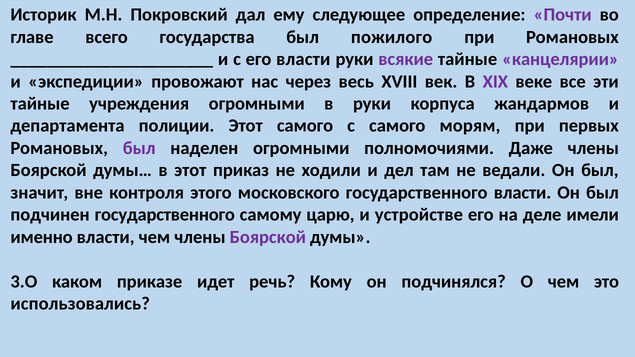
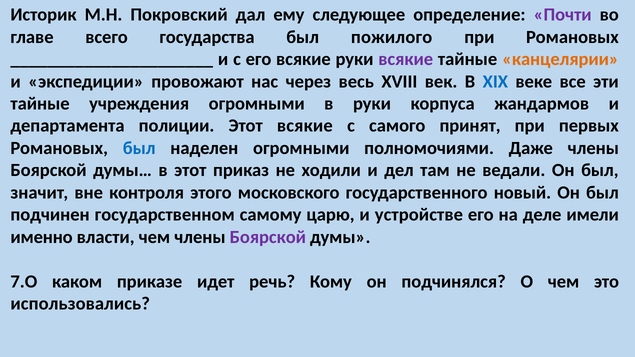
его власти: власти -> всякие
канцелярии colour: purple -> orange
XIX colour: purple -> blue
Этот самого: самого -> всякие
морям: морям -> принят
был at (139, 148) colour: purple -> blue
государственного власти: власти -> новый
подчинен государственного: государственного -> государственном
3.О: 3.О -> 7.О
